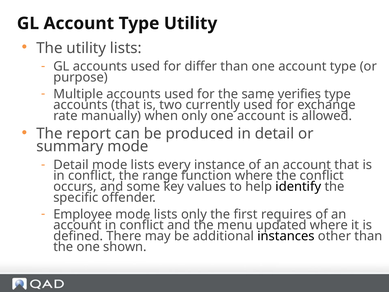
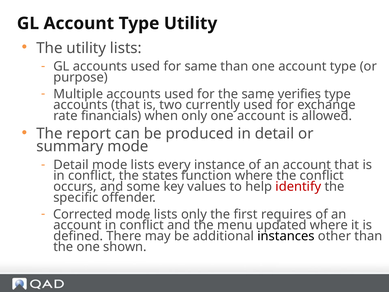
for differ: differ -> same
manually: manually -> financials
range: range -> states
identify colour: black -> red
Employee: Employee -> Corrected
